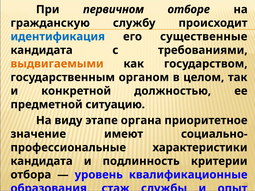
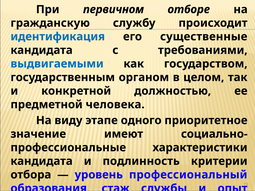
выдвигаемыми colour: orange -> blue
ситуацию: ситуацию -> человека
органа: органа -> одного
квалификационные: квалификационные -> профессиональный
